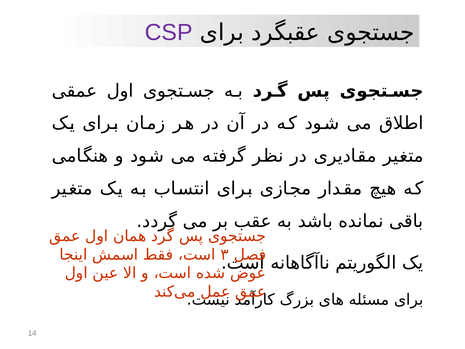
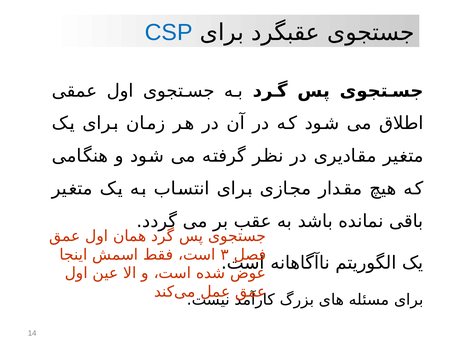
CSP colour: purple -> blue
